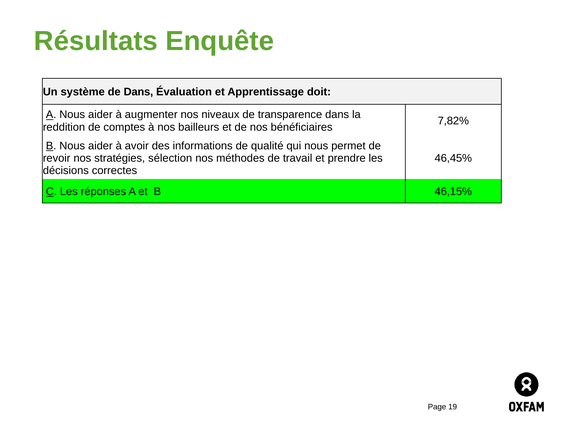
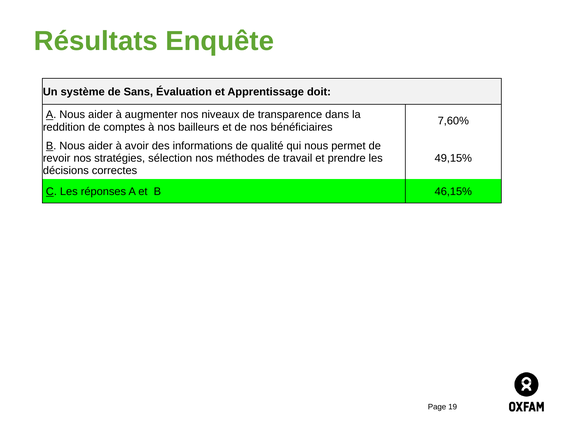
de Dans: Dans -> Sans
7,82%: 7,82% -> 7,60%
46,45%: 46,45% -> 49,15%
